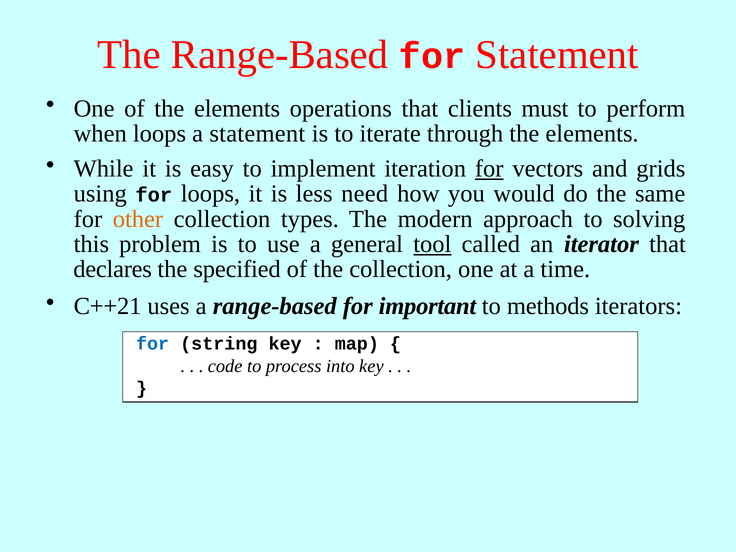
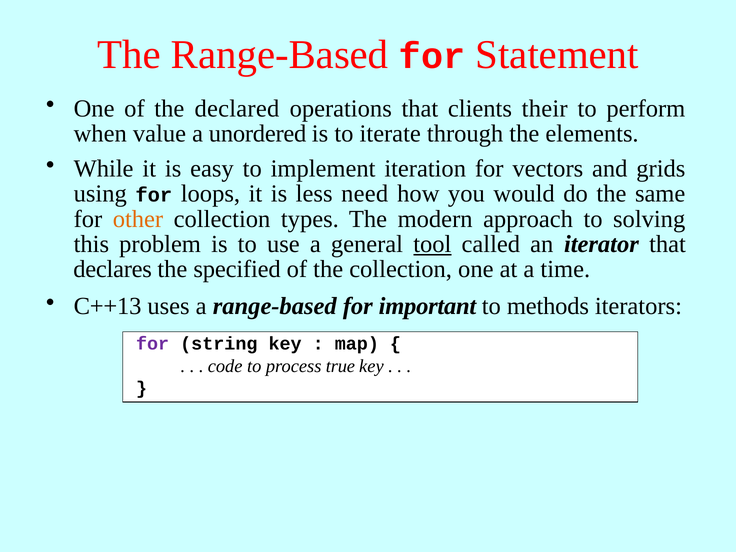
of the elements: elements -> declared
must: must -> their
when loops: loops -> value
a statement: statement -> unordered
for at (489, 169) underline: present -> none
C++21: C++21 -> C++13
for at (153, 344) colour: blue -> purple
into: into -> true
